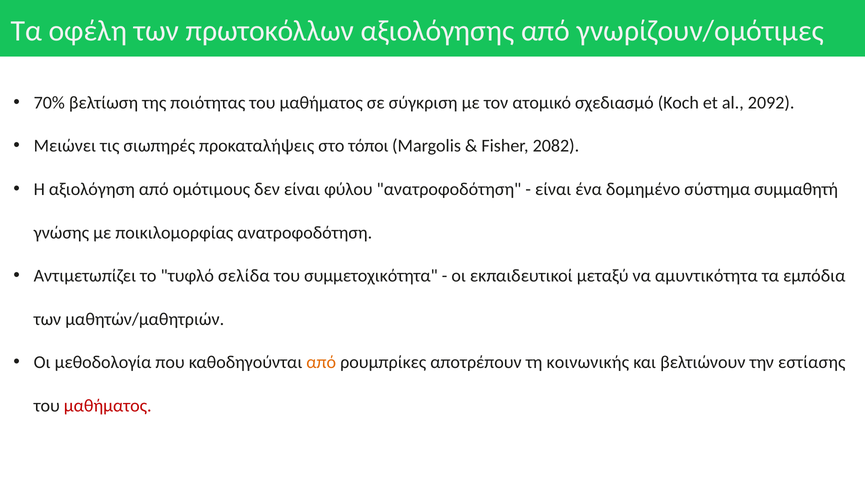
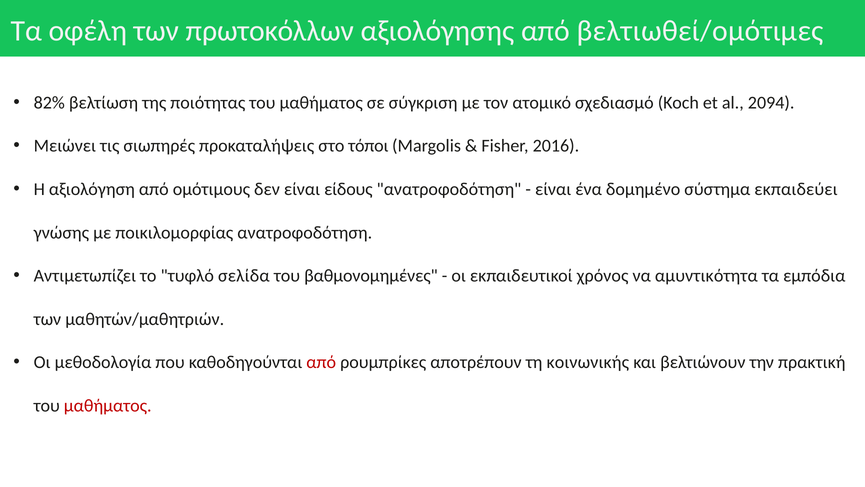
γνωρίζουν/ομότιμες: γνωρίζουν/ομότιμες -> βελτιωθεί/ομότιμες
70%: 70% -> 82%
2092: 2092 -> 2094
2082: 2082 -> 2016
φύλου: φύλου -> είδους
συμμαθητή: συμμαθητή -> εκπαιδεύει
συμμετοχικότητα: συμμετοχικότητα -> βαθμονομημένες
μεταξύ: μεταξύ -> χρόνος
από at (321, 362) colour: orange -> red
εστίασης: εστίασης -> πρακτική
